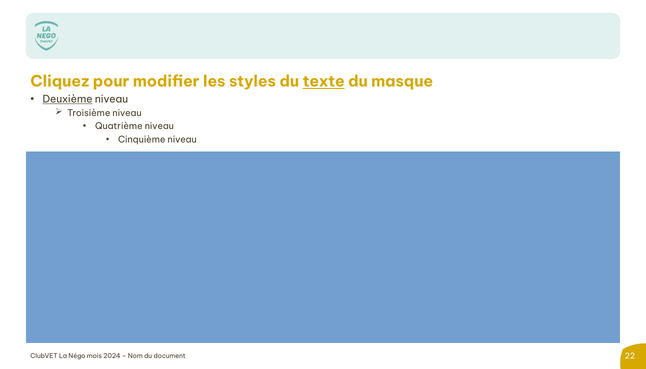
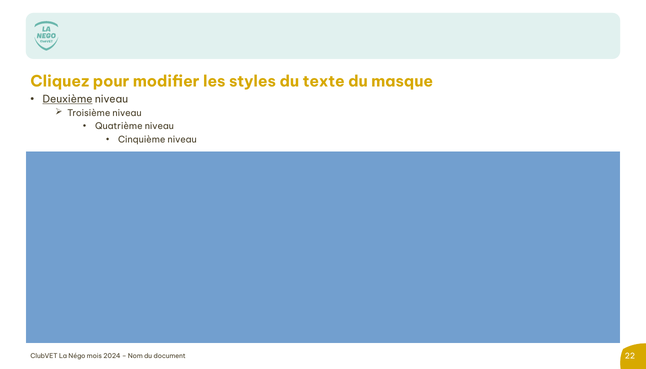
texte underline: present -> none
